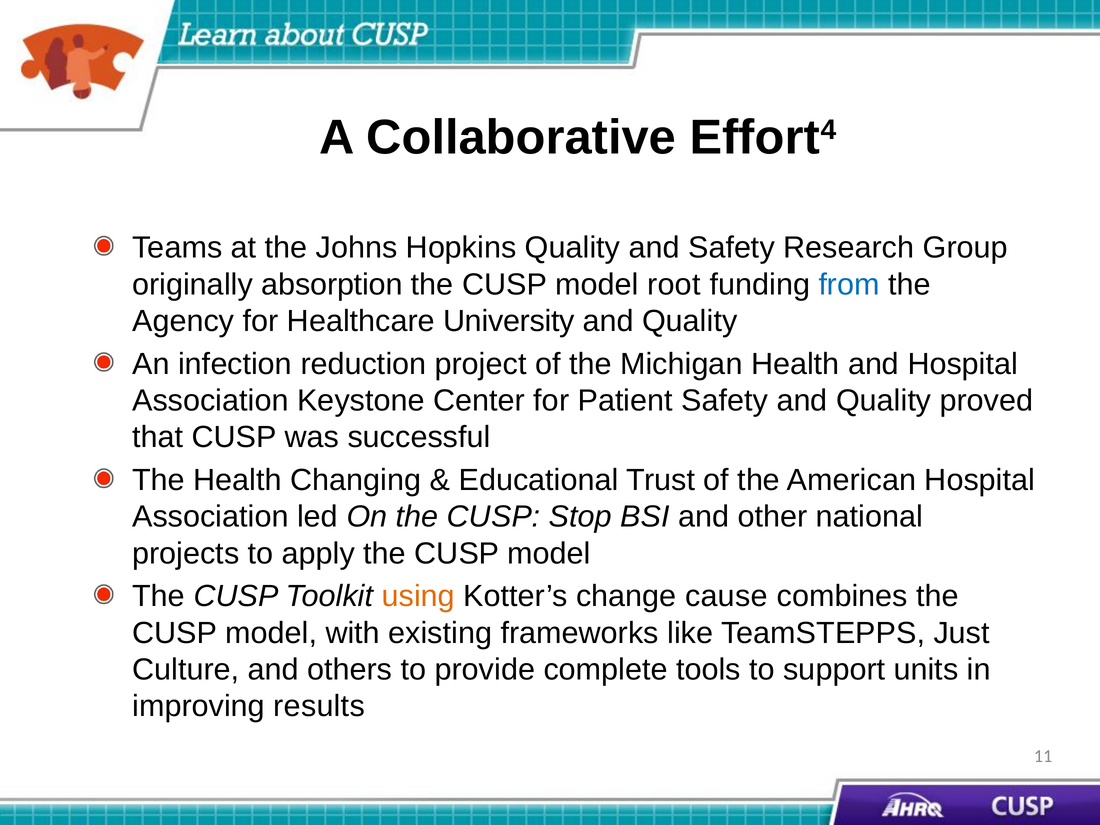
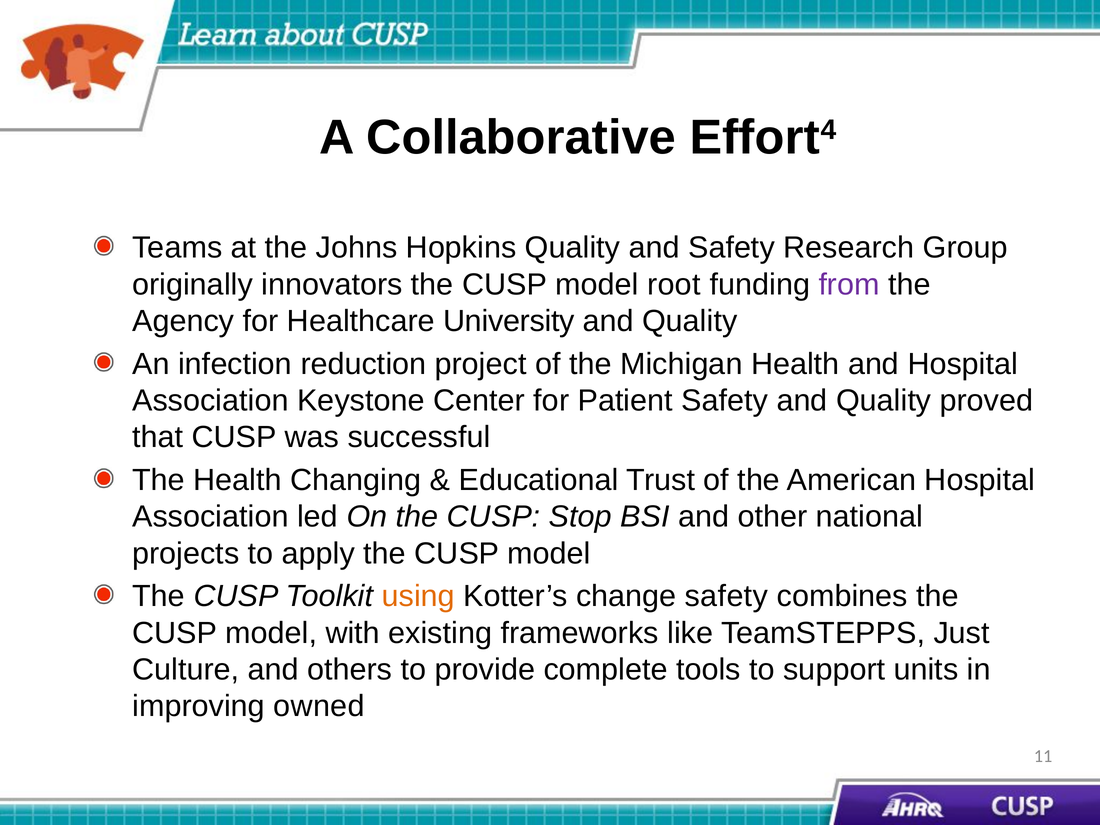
absorption: absorption -> innovators
from colour: blue -> purple
change cause: cause -> safety
results: results -> owned
